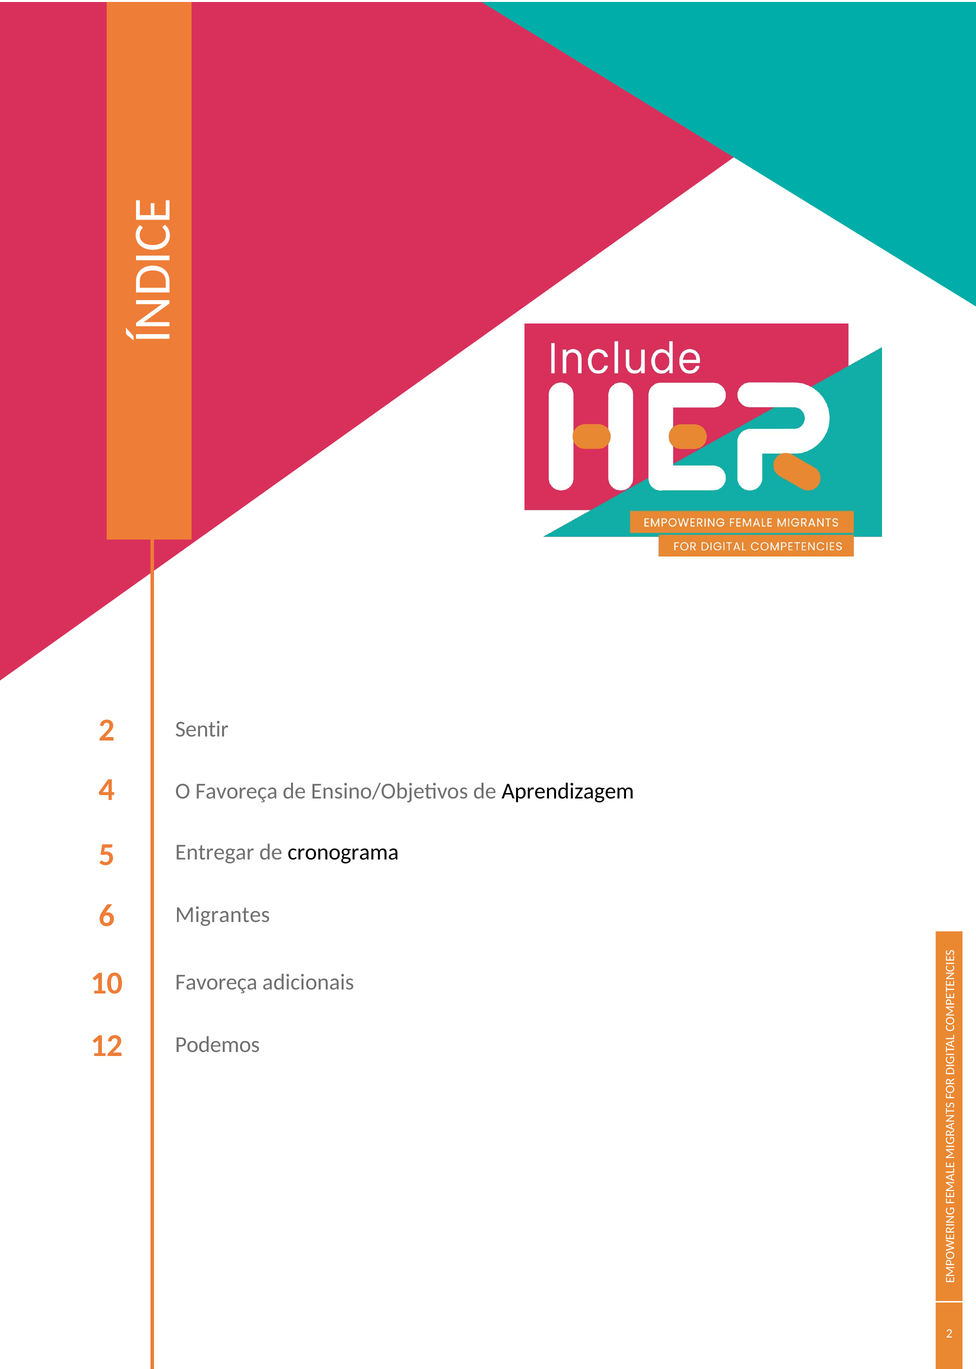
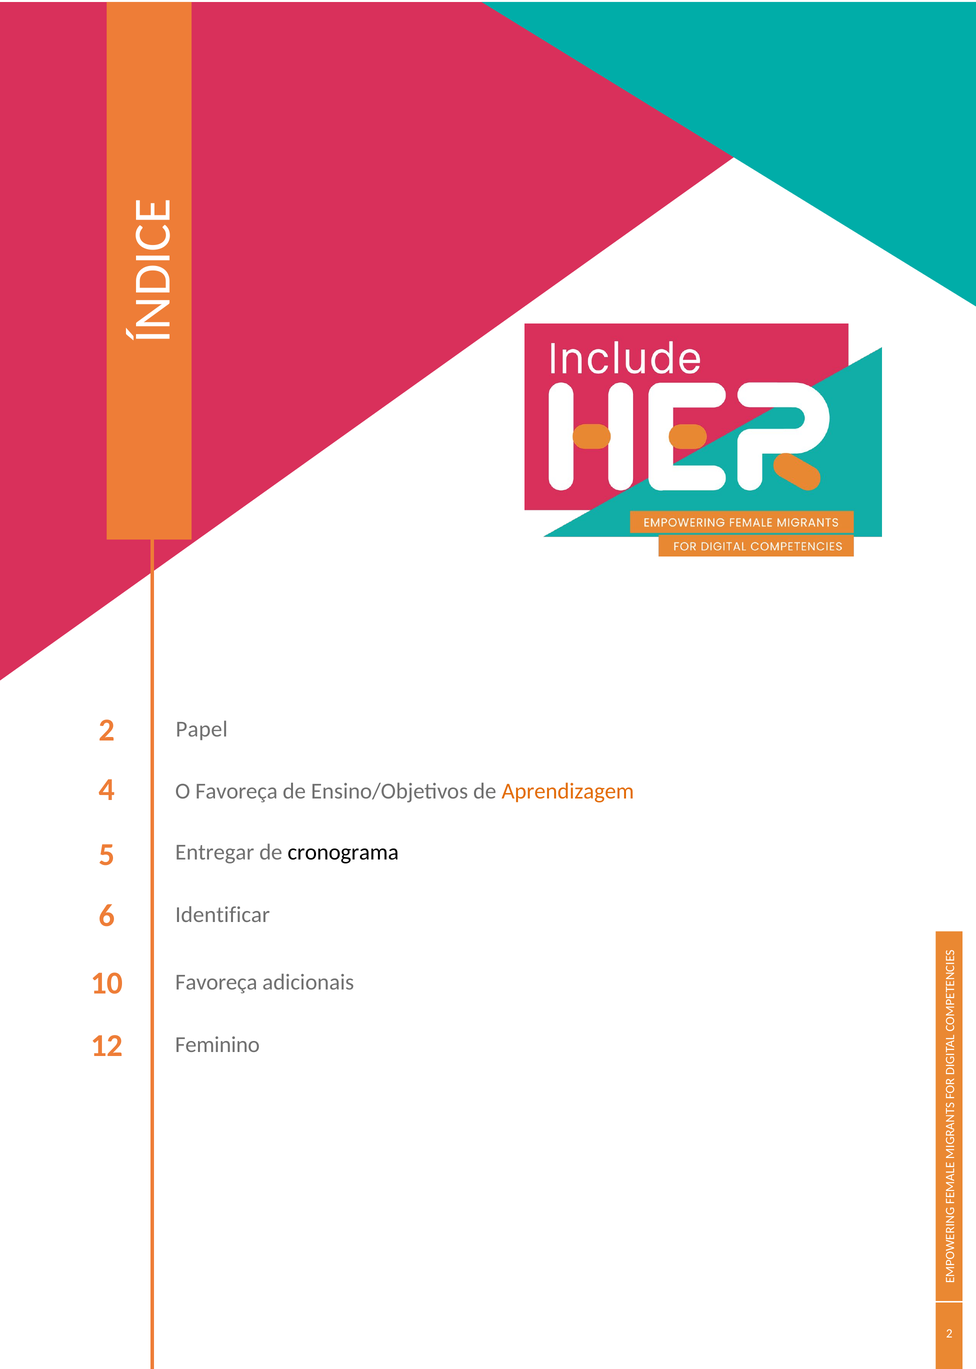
Sentir: Sentir -> Papel
Aprendizagem colour: black -> orange
Migrantes: Migrantes -> Identificar
Podemos: Podemos -> Feminino
